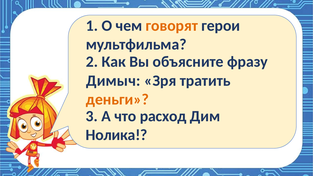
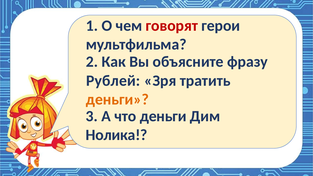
говорят colour: orange -> red
Димыч: Димыч -> Рублей
что расход: расход -> деньги
